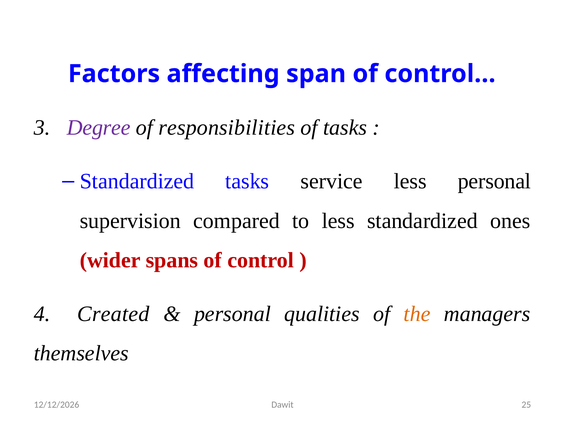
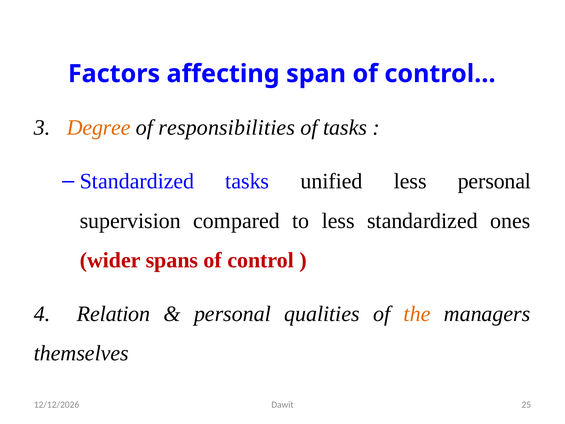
Degree colour: purple -> orange
service: service -> unified
Created: Created -> Relation
